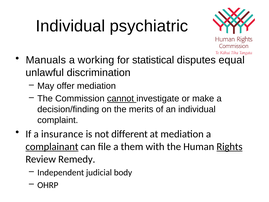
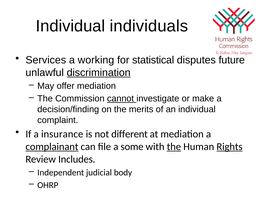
psychiatric: psychiatric -> individuals
Manuals: Manuals -> Services
equal: equal -> future
discrimination underline: none -> present
them: them -> some
the at (174, 146) underline: none -> present
Remedy: Remedy -> Includes
